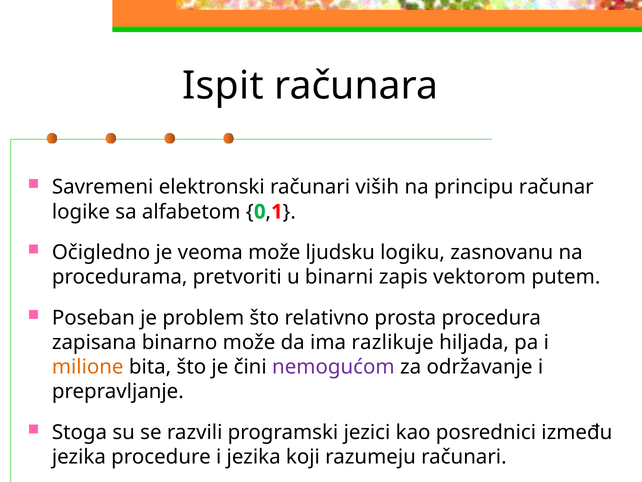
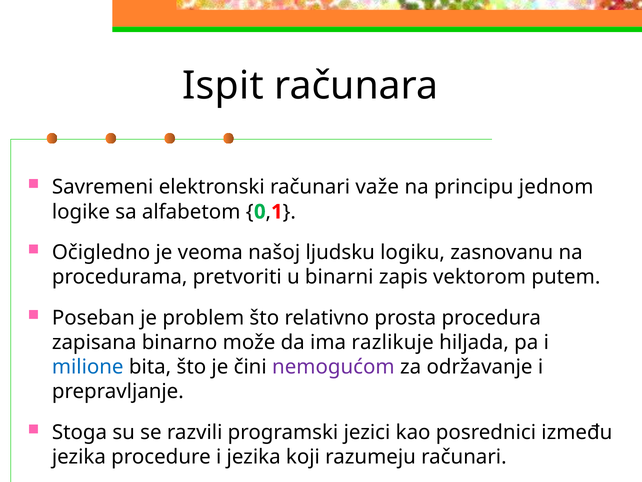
viših: viših -> važe
računar: računar -> jednom
veoma može: može -> našoj
milione colour: orange -> blue
